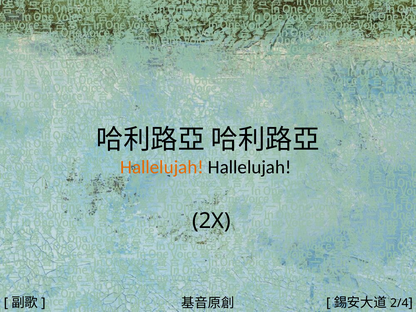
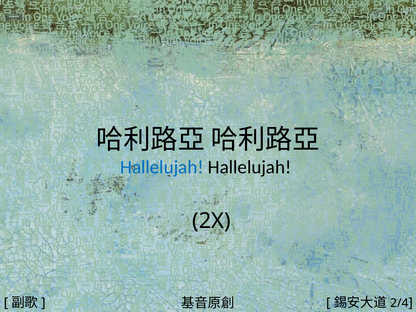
Hallelujah at (162, 167) colour: orange -> blue
